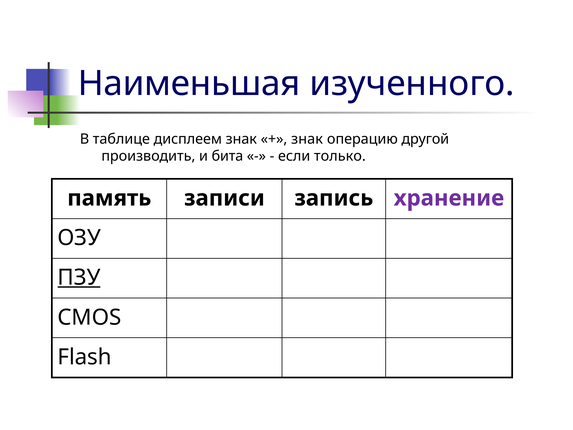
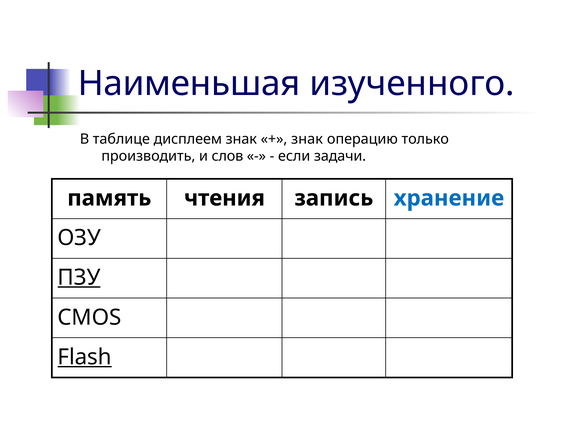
другой: другой -> только
бита: бита -> слов
только: только -> задачи
записи: записи -> чтения
хранение colour: purple -> blue
Flash underline: none -> present
